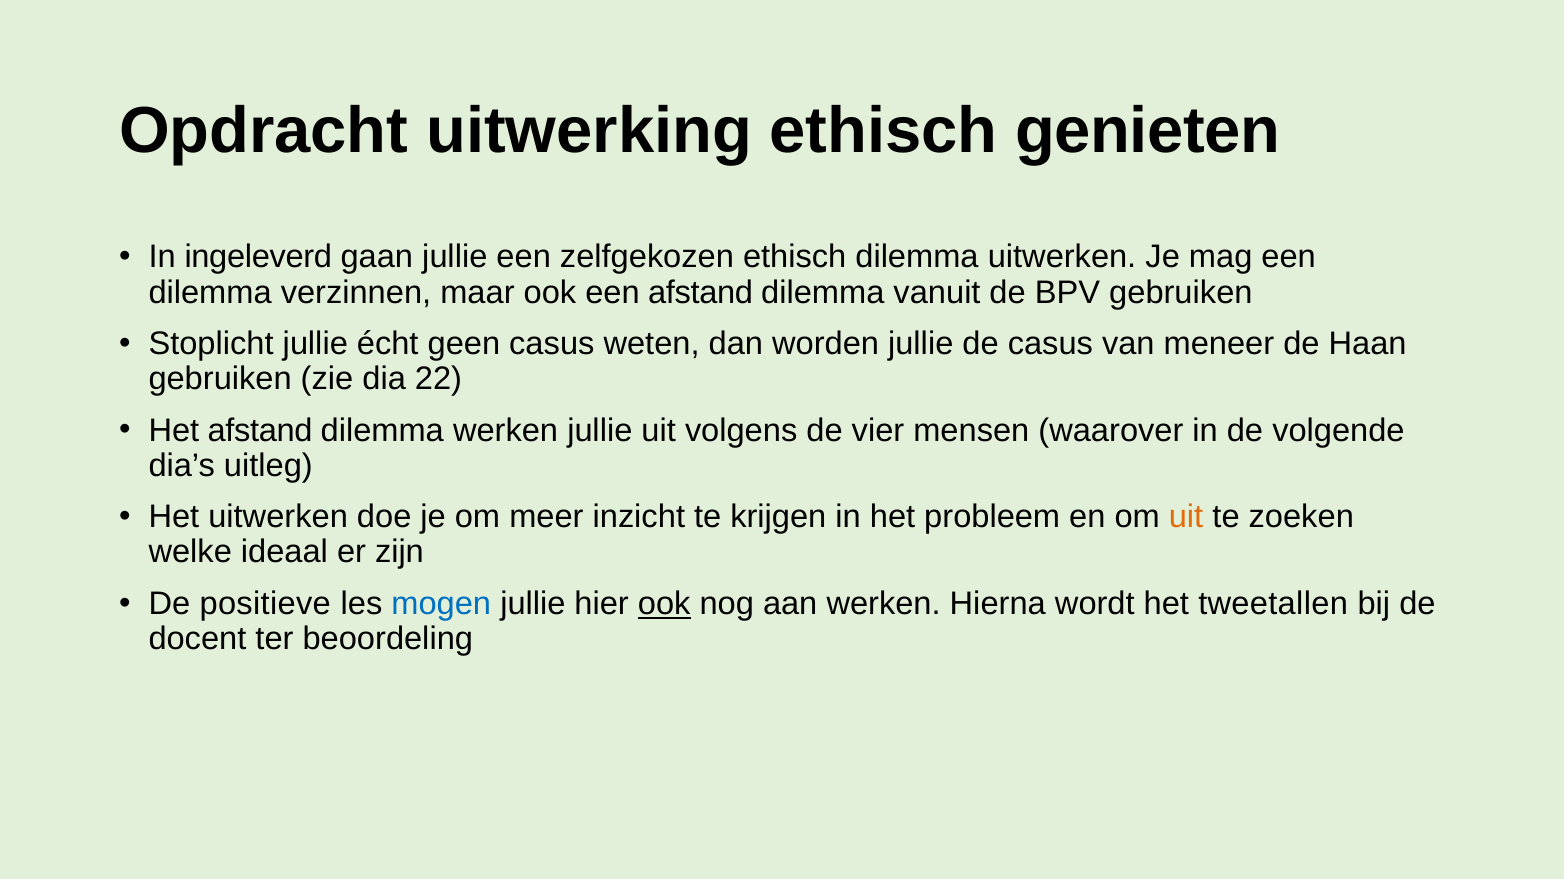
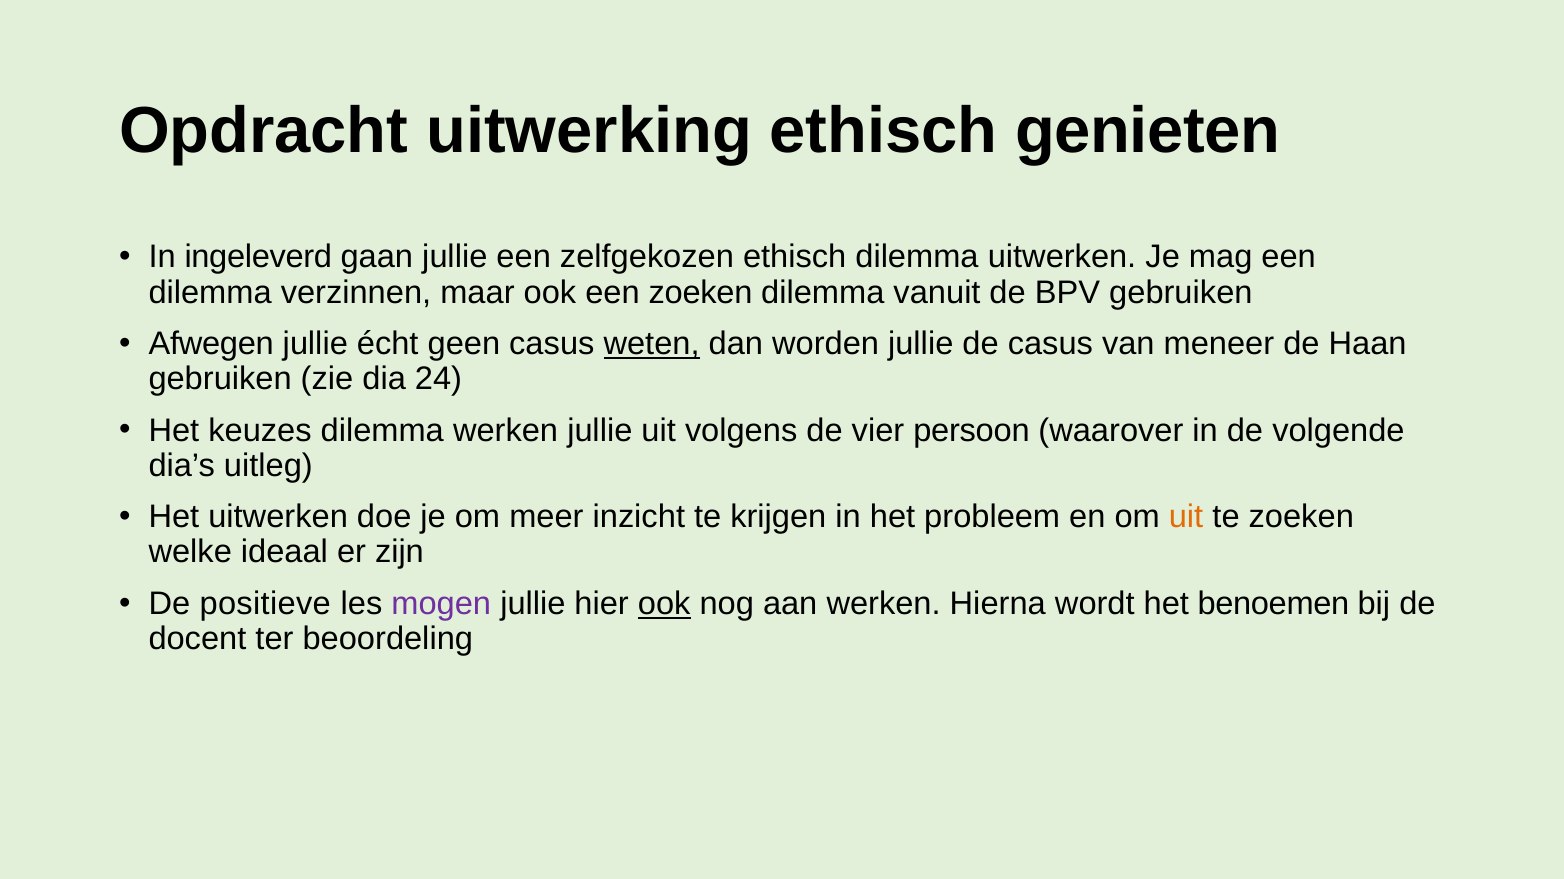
een afstand: afstand -> zoeken
Stoplicht: Stoplicht -> Afwegen
weten underline: none -> present
22: 22 -> 24
Het afstand: afstand -> keuzes
mensen: mensen -> persoon
mogen colour: blue -> purple
tweetallen: tweetallen -> benoemen
